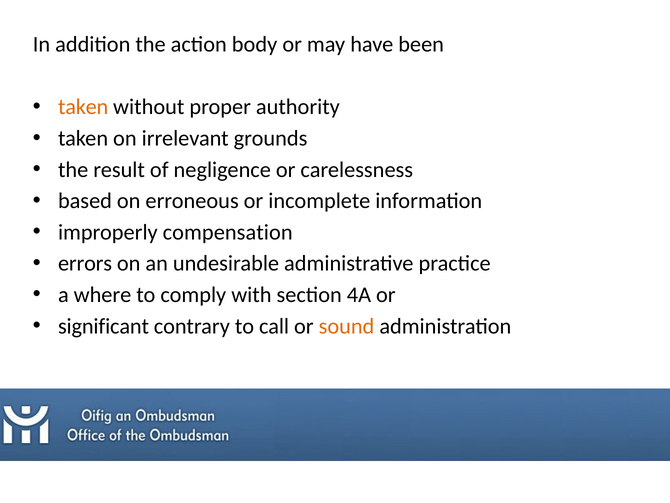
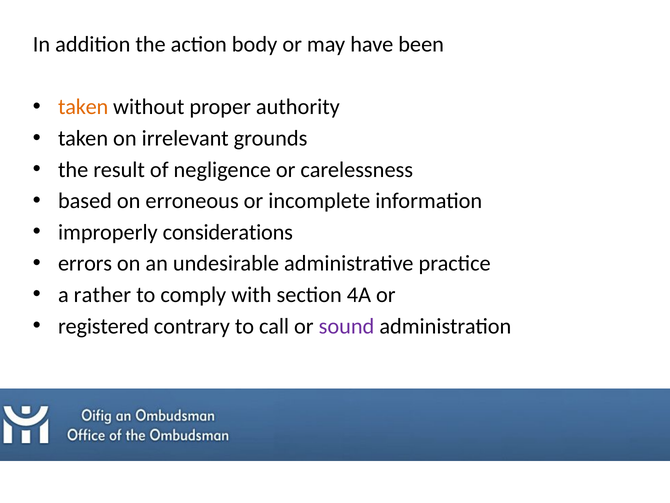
compensation: compensation -> considerations
where: where -> rather
significant: significant -> registered
sound colour: orange -> purple
